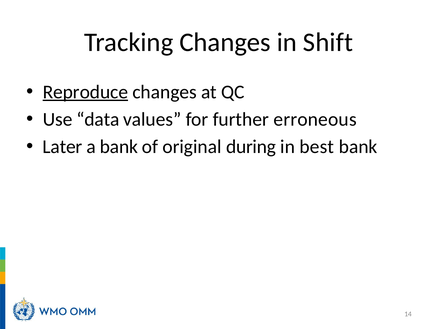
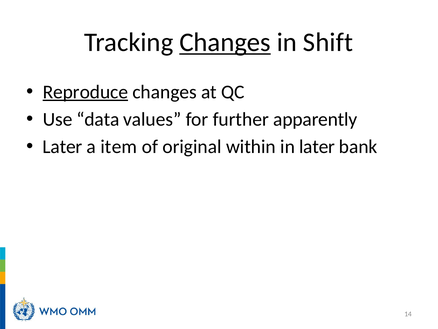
Changes at (225, 42) underline: none -> present
erroneous: erroneous -> apparently
a bank: bank -> item
during: during -> within
in best: best -> later
